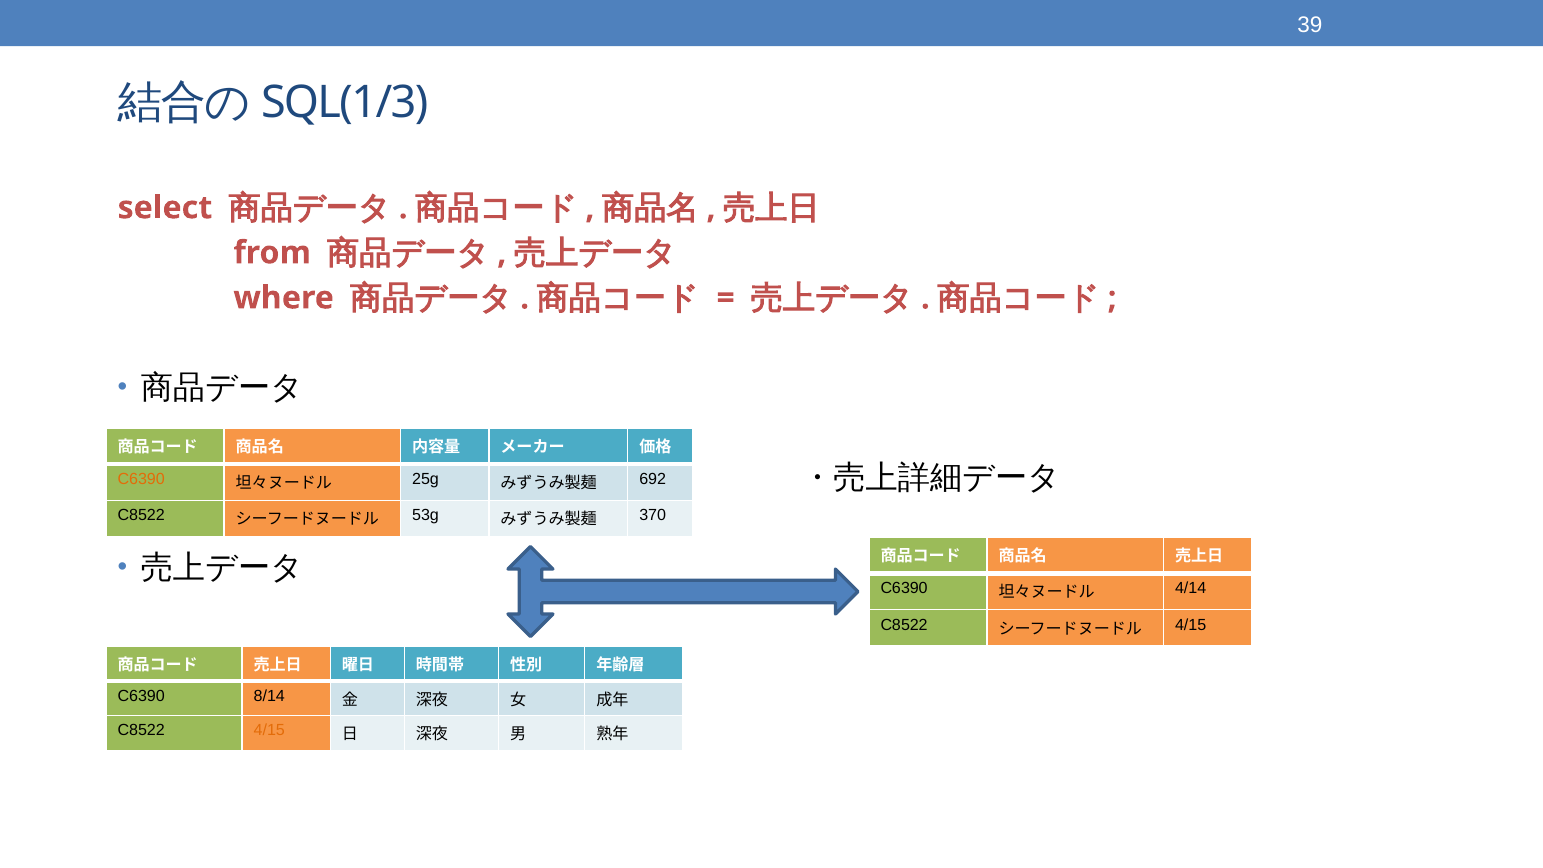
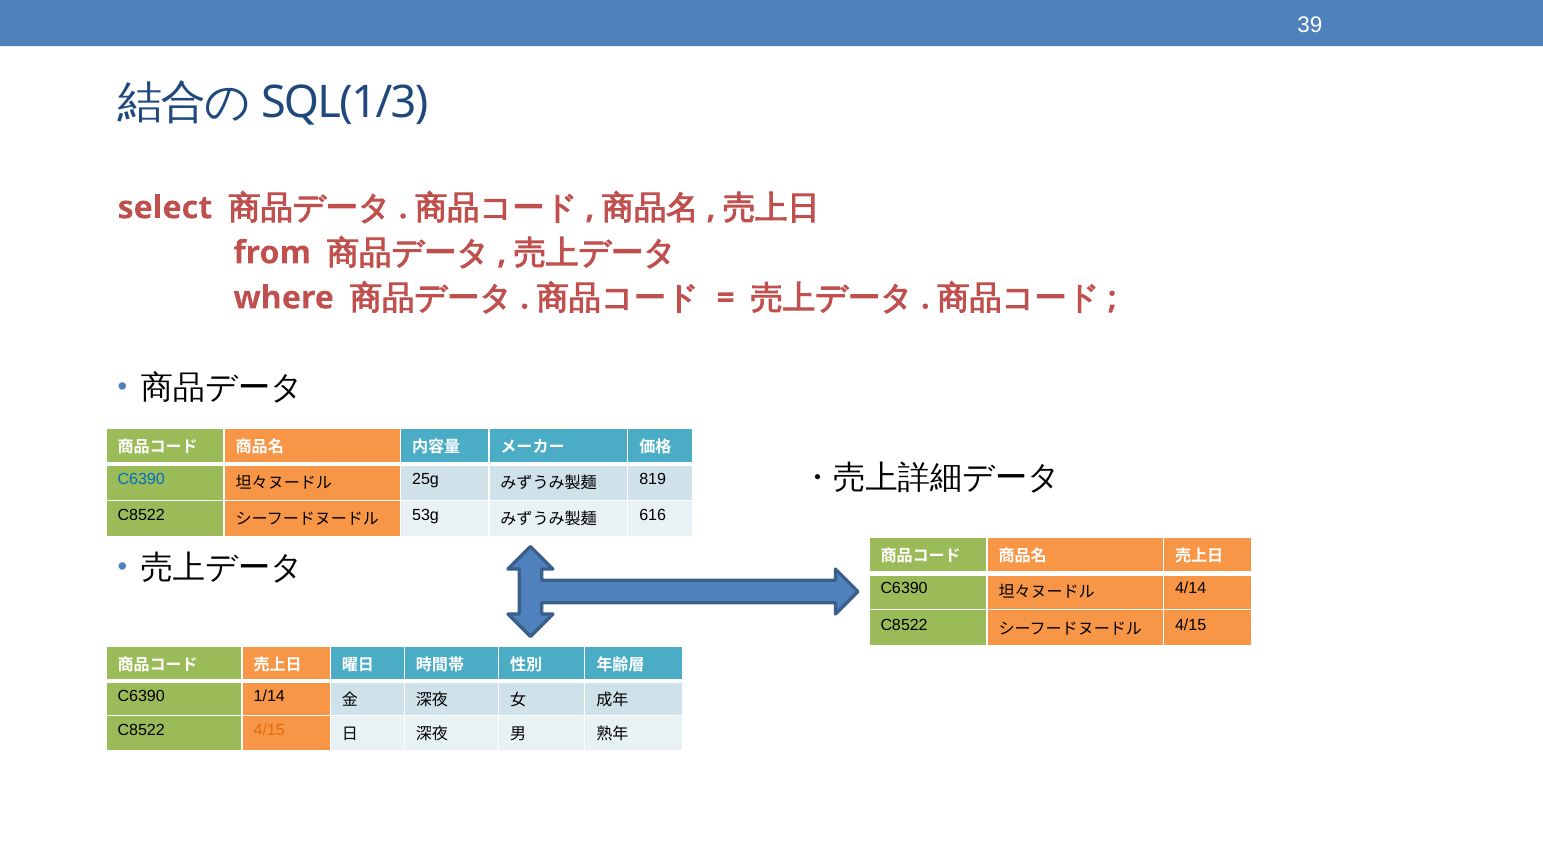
C6390 at (141, 479) colour: orange -> blue
692: 692 -> 819
370: 370 -> 616
8/14: 8/14 -> 1/14
